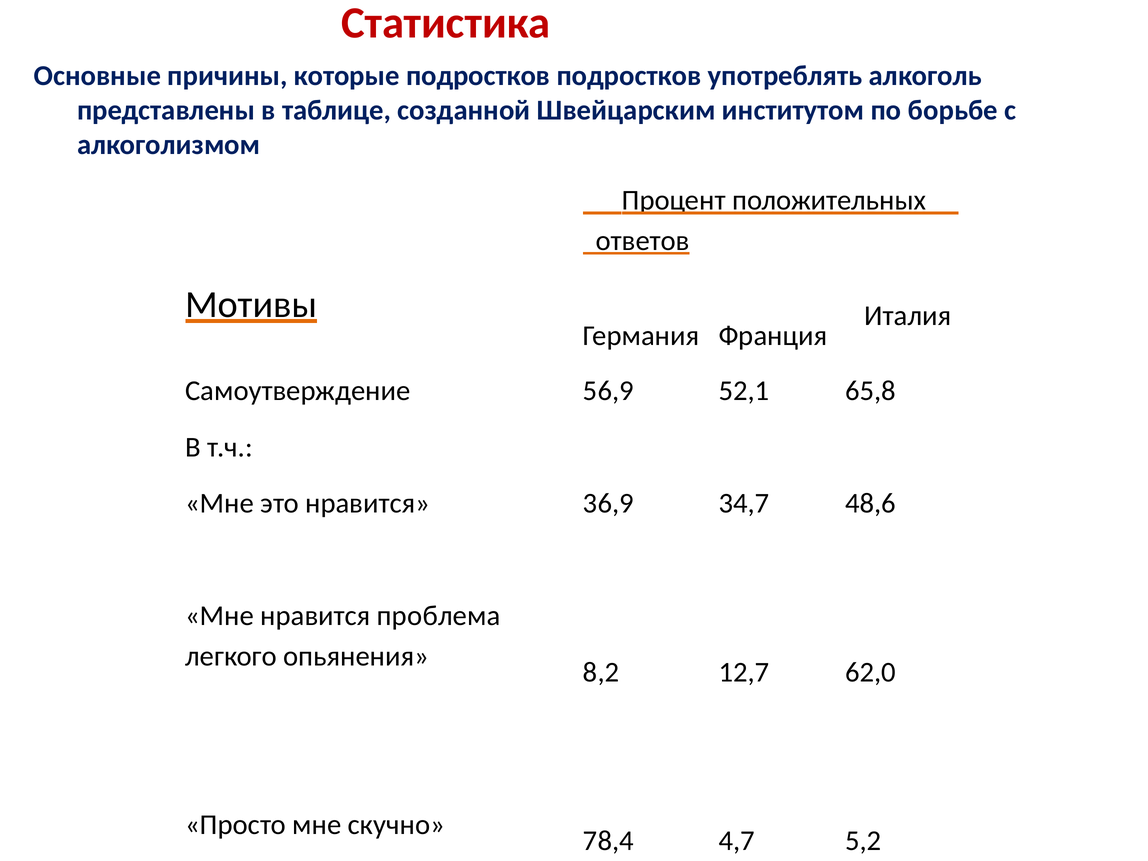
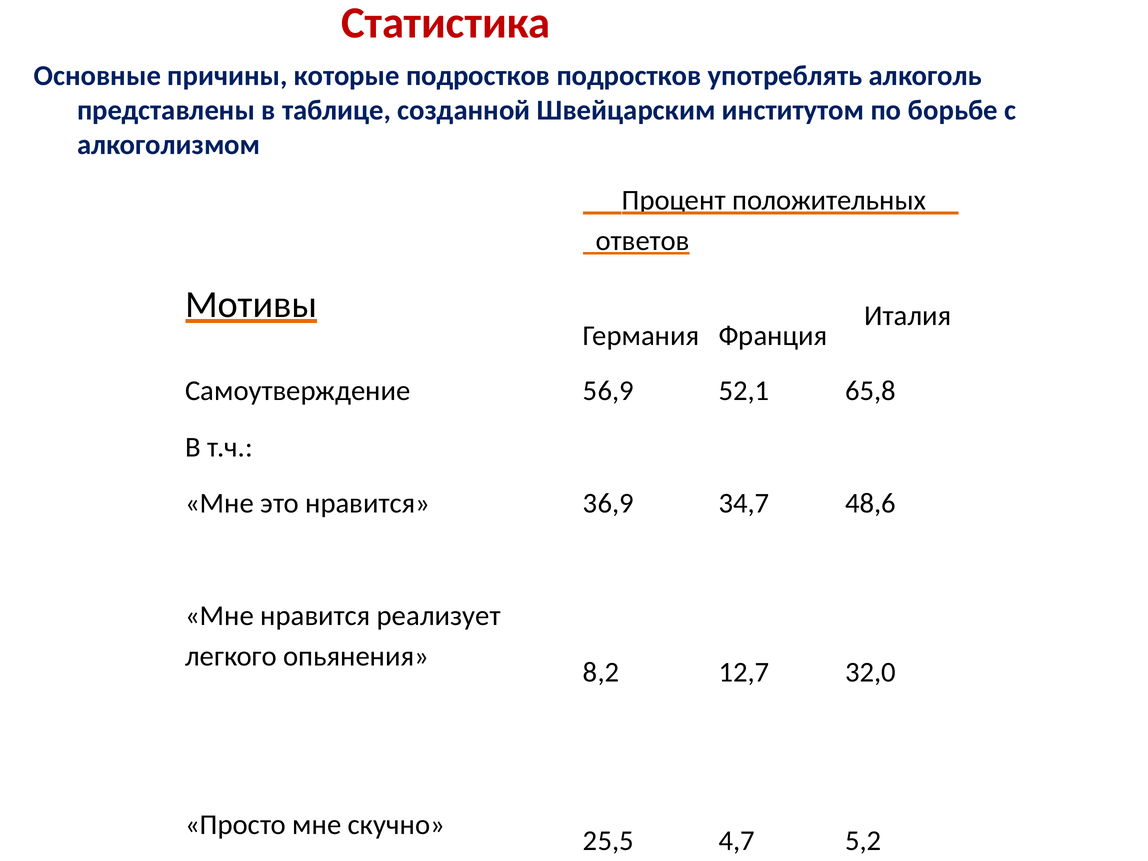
проблема: проблема -> реализует
62,0: 62,0 -> 32,0
78,4: 78,4 -> 25,5
